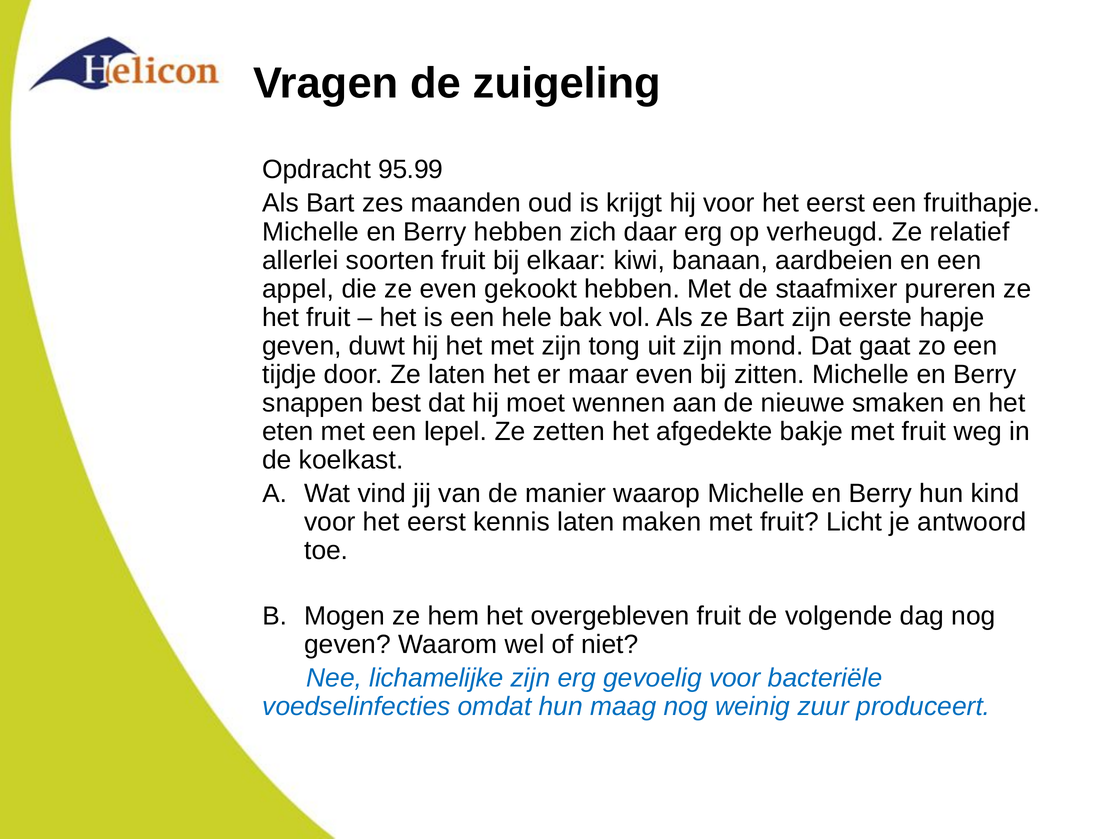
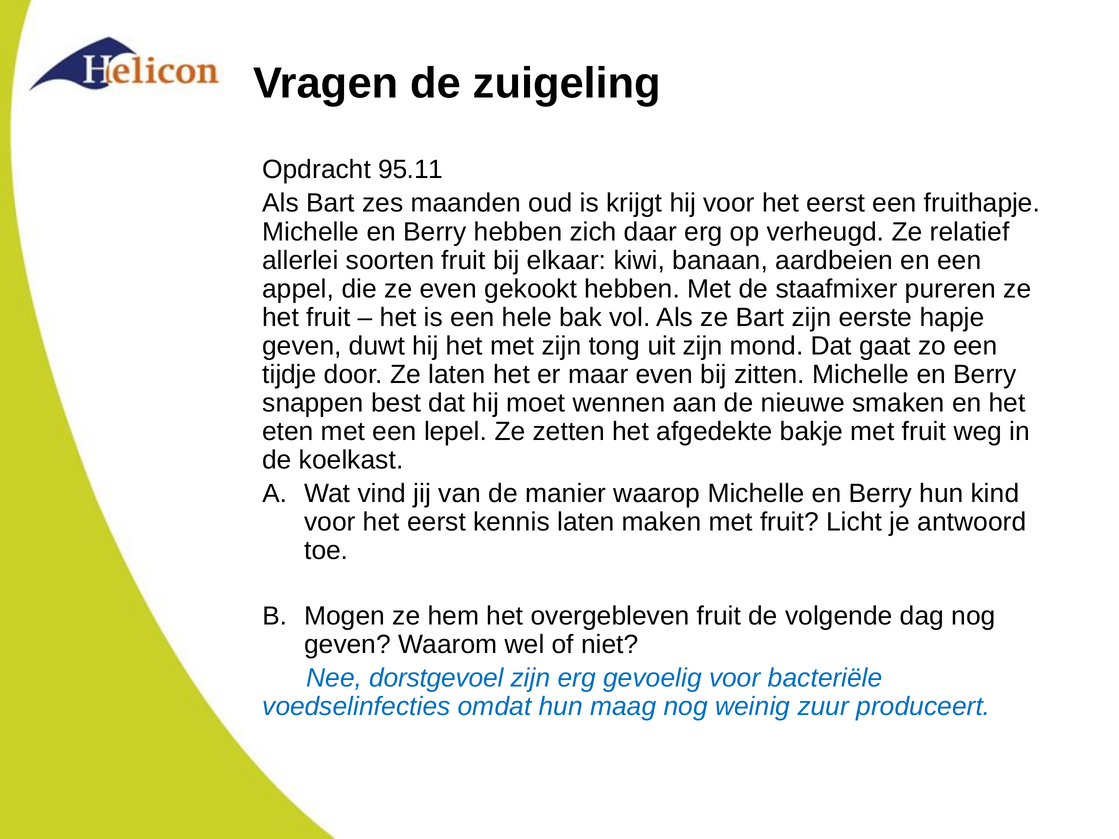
95.99: 95.99 -> 95.11
lichamelijke: lichamelijke -> dorstgevoel
